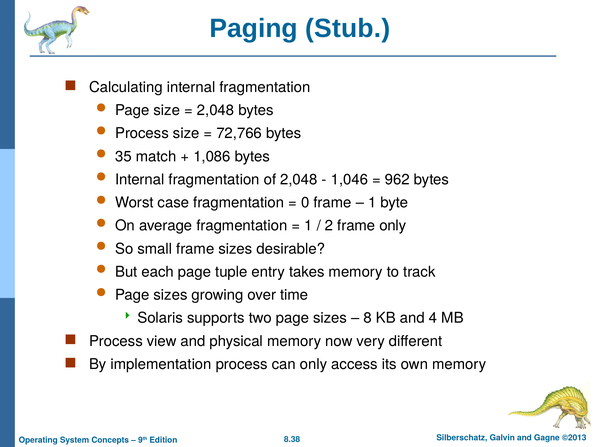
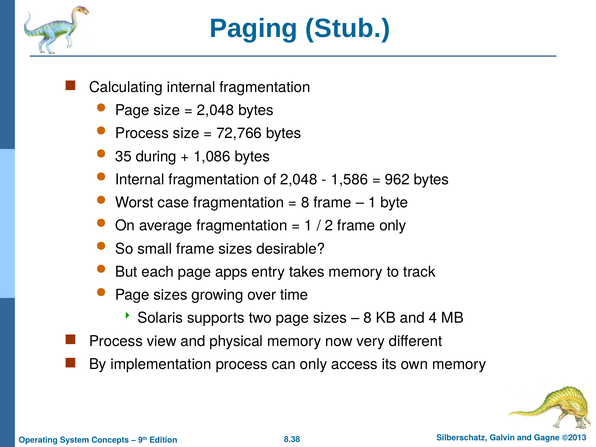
match: match -> during
1,046: 1,046 -> 1,586
0 at (305, 203): 0 -> 8
tuple: tuple -> apps
